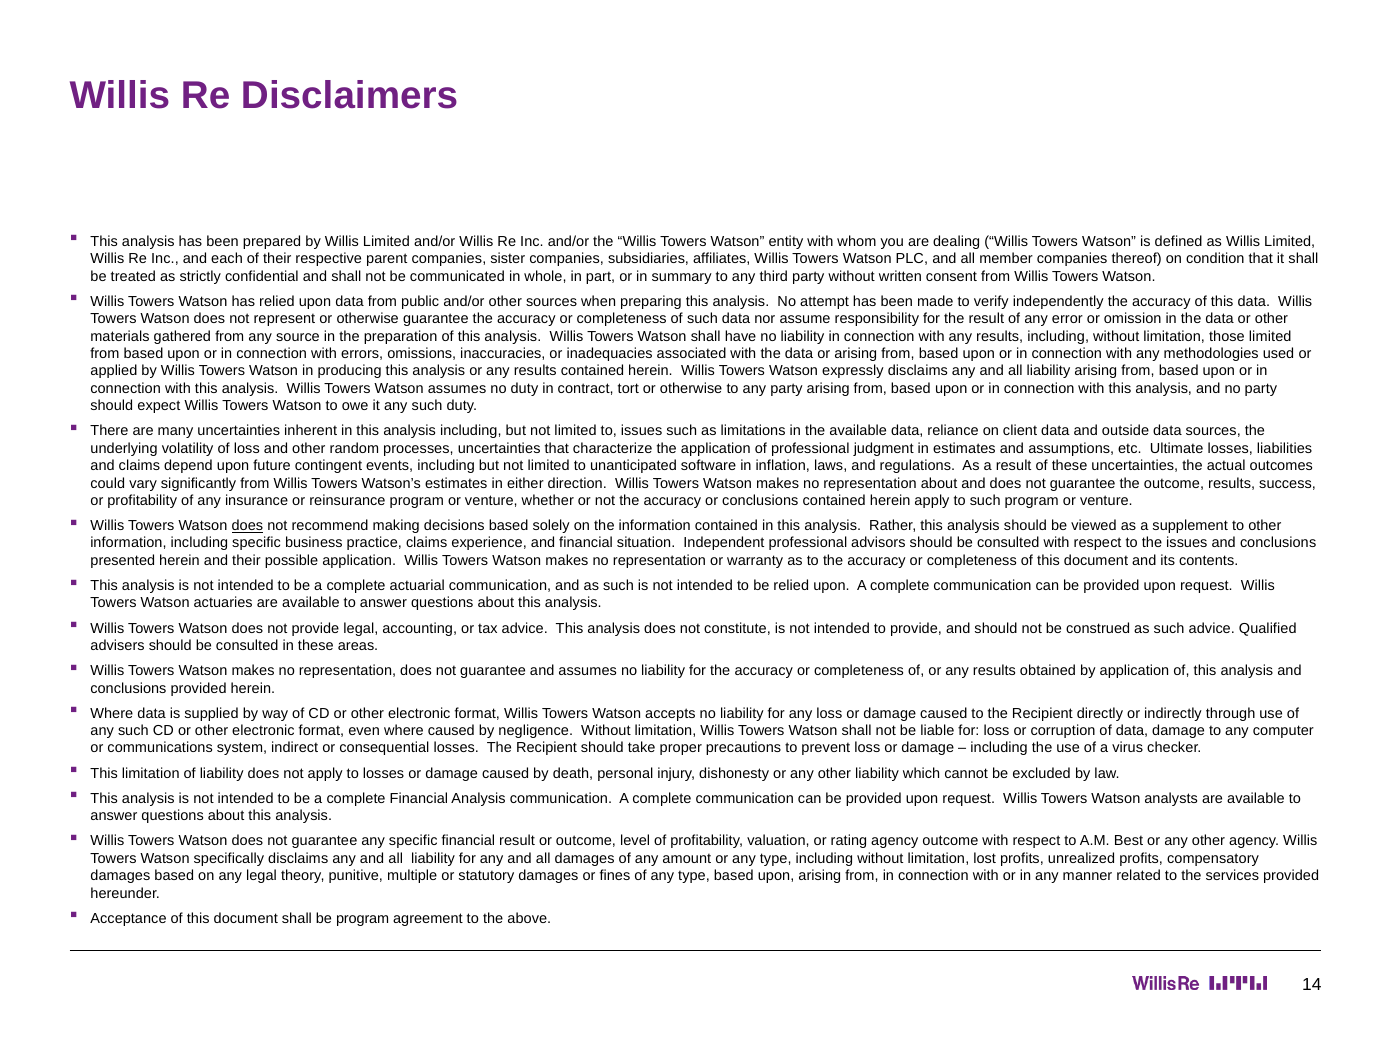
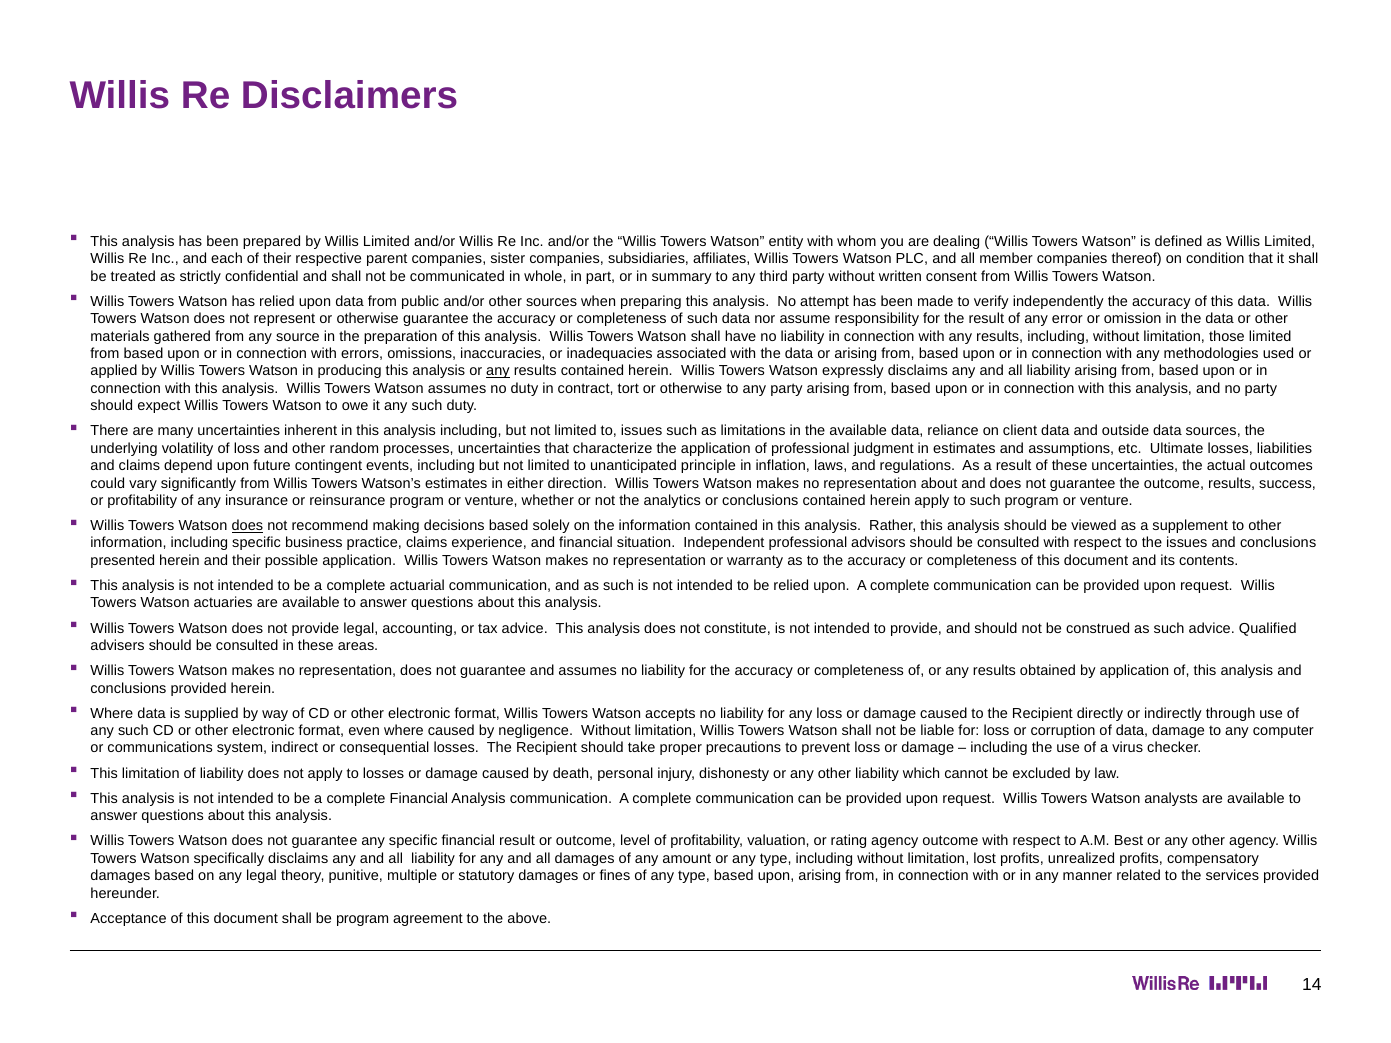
any at (498, 371) underline: none -> present
software: software -> principle
not the accuracy: accuracy -> analytics
